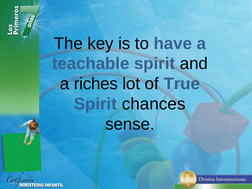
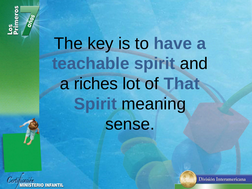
True: True -> That
chances: chances -> meaning
